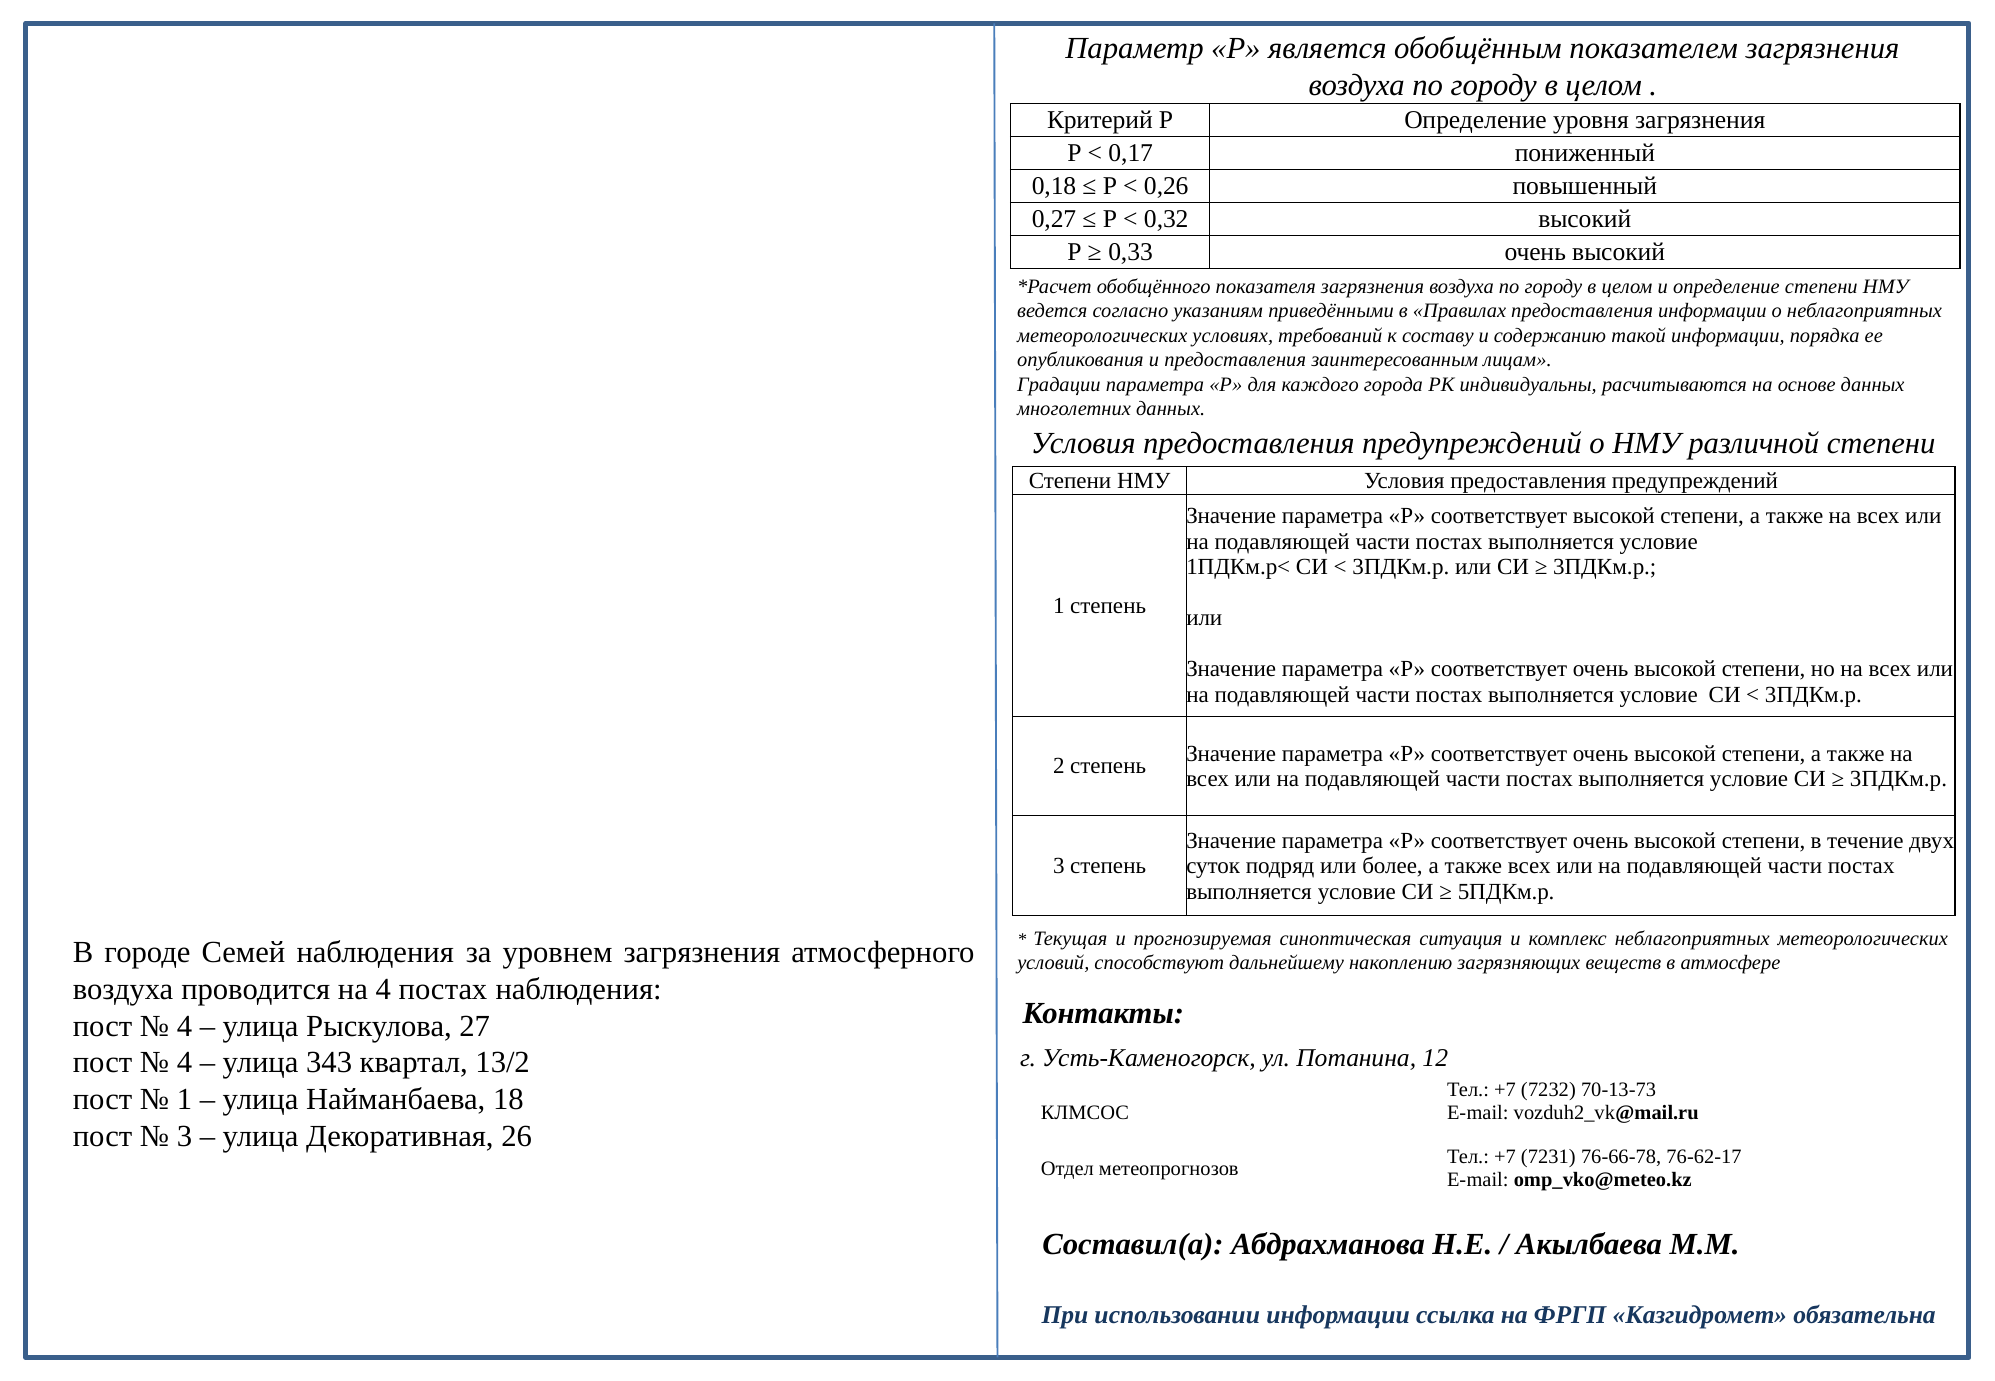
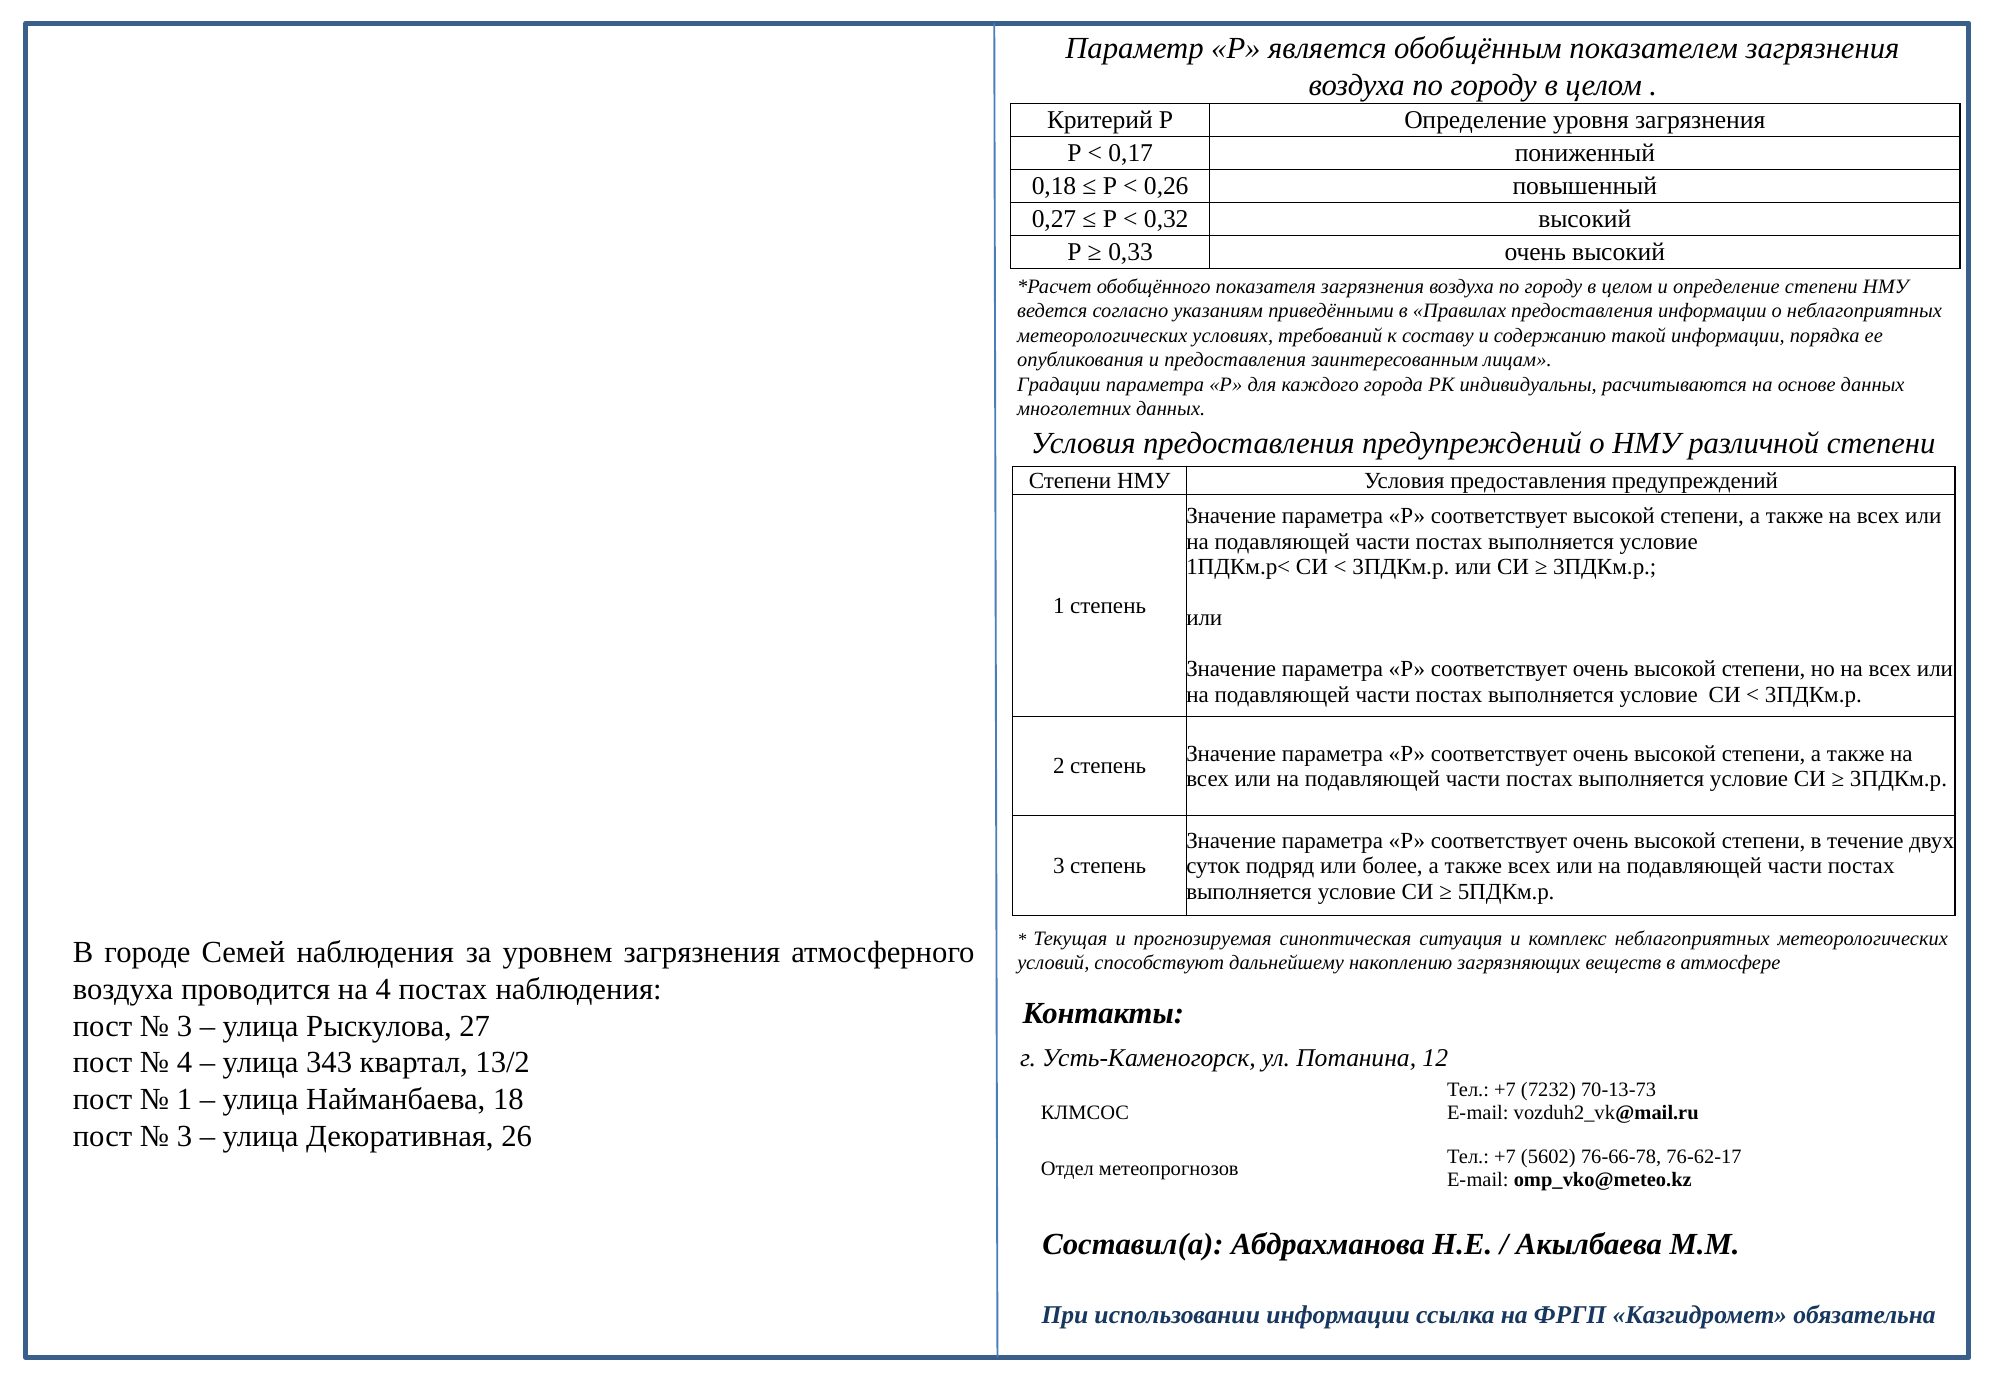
4 at (184, 1026): 4 -> 3
7231: 7231 -> 5602
